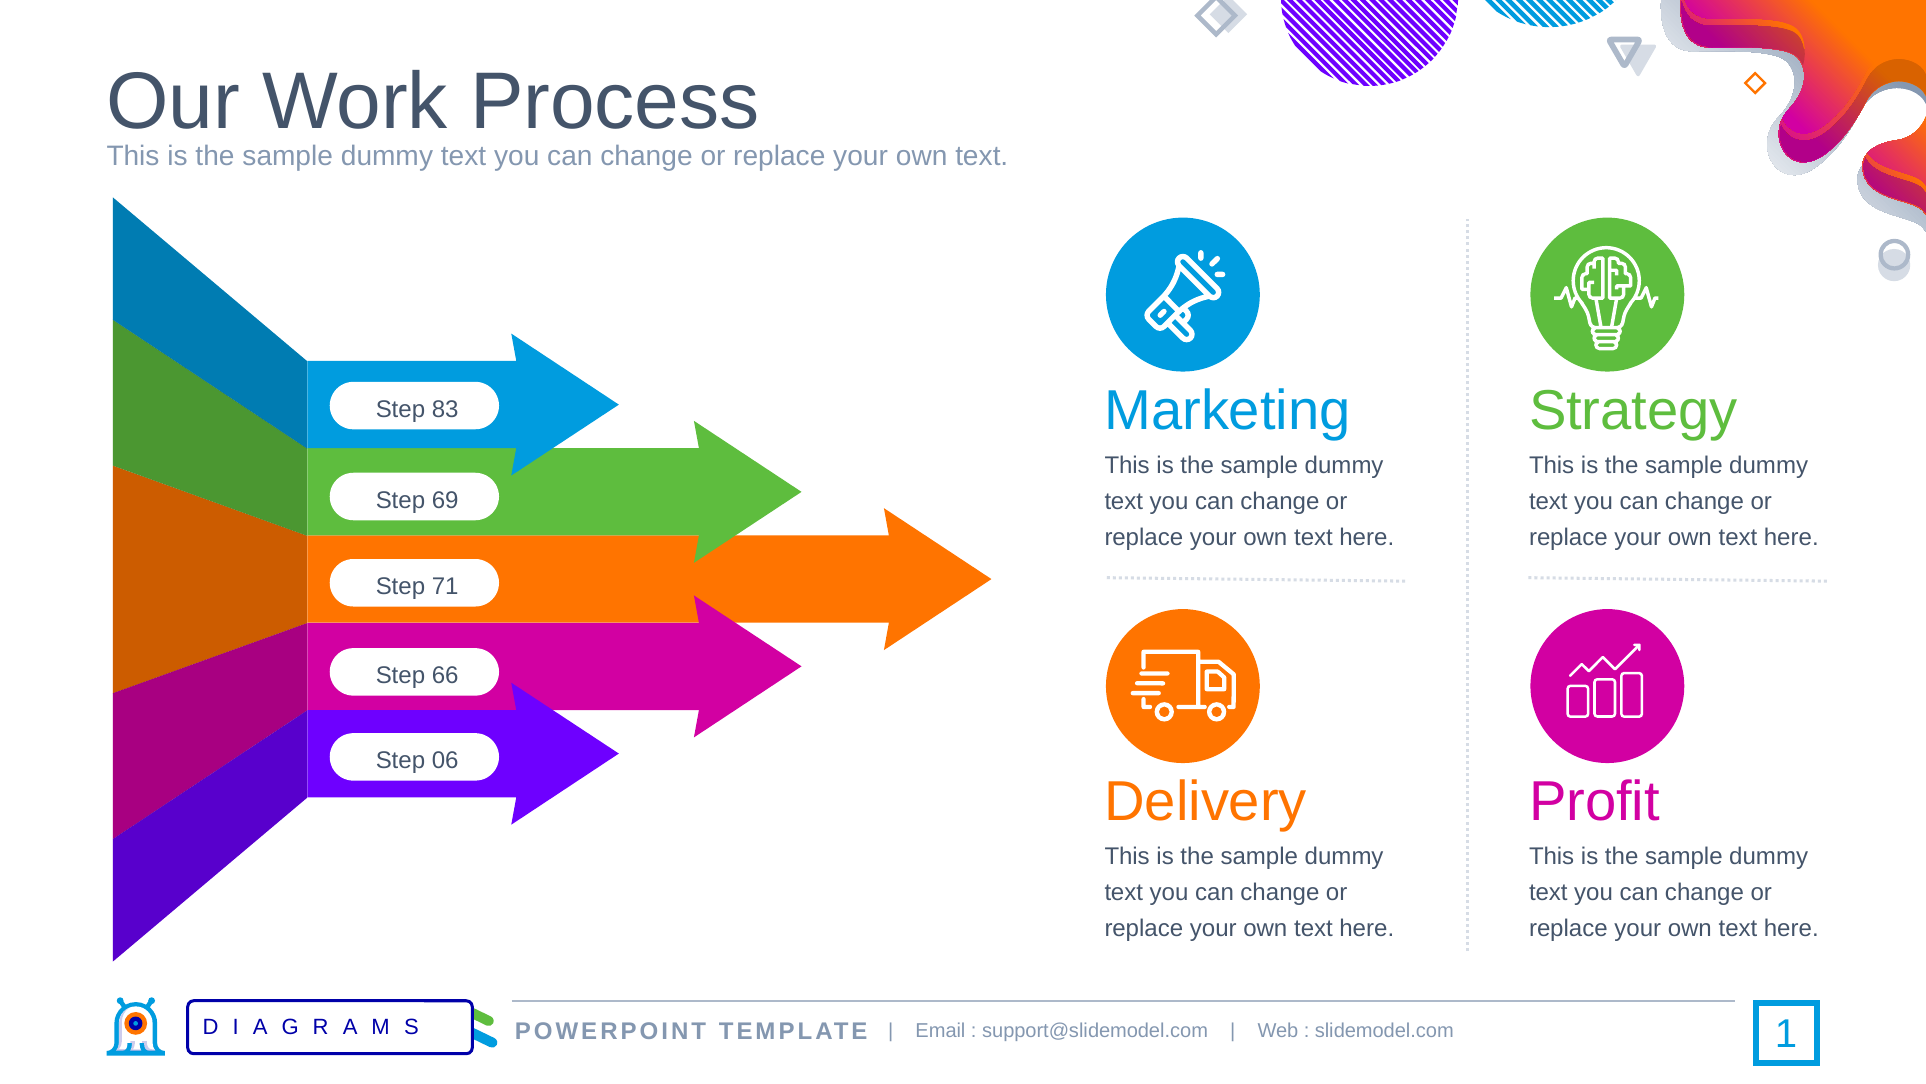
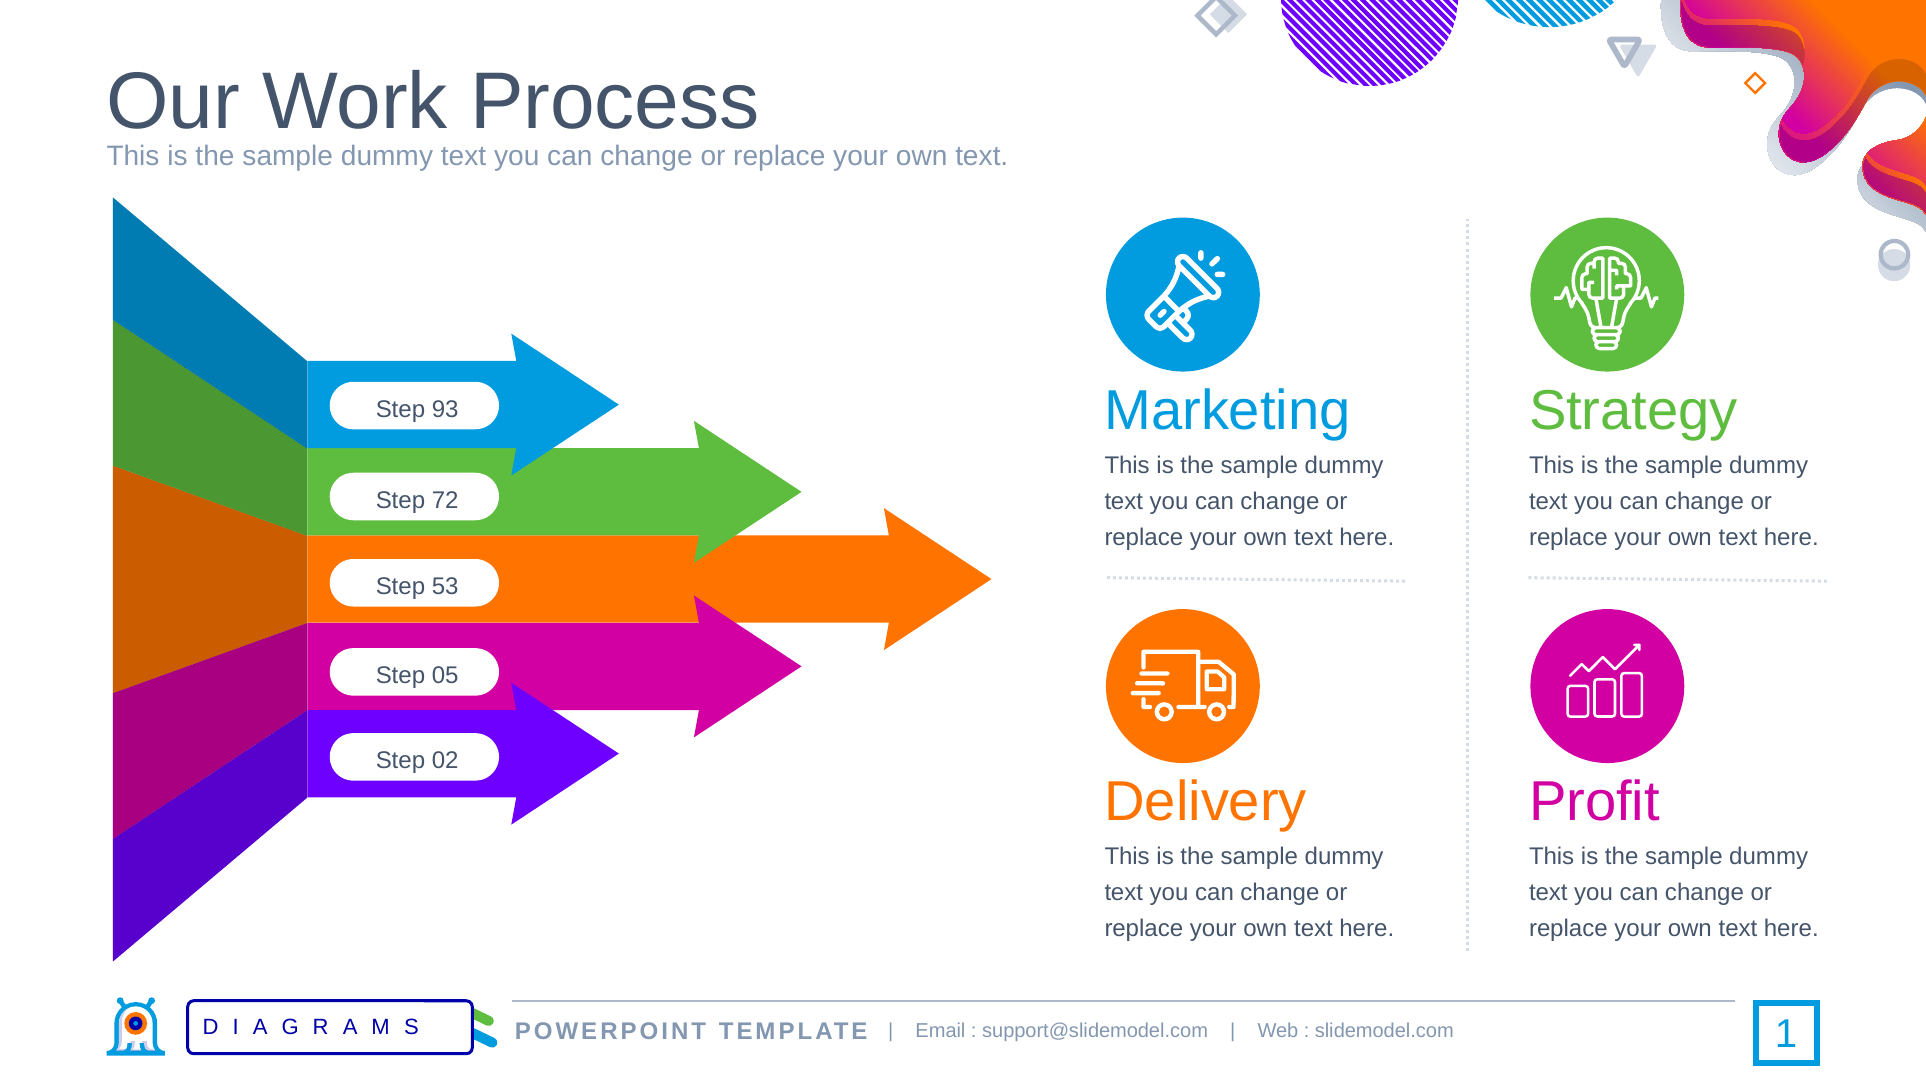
83: 83 -> 93
69: 69 -> 72
71: 71 -> 53
66: 66 -> 05
06: 06 -> 02
